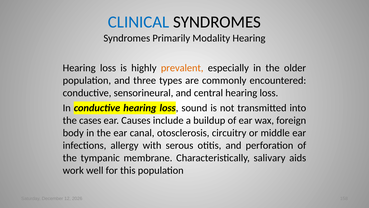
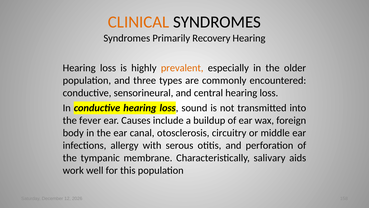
CLINICAL colour: blue -> orange
Modality: Modality -> Recovery
cases: cases -> fever
